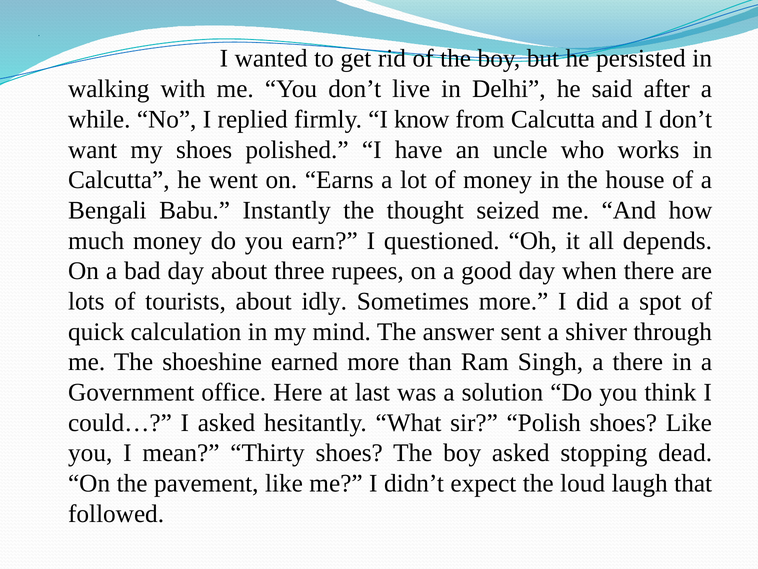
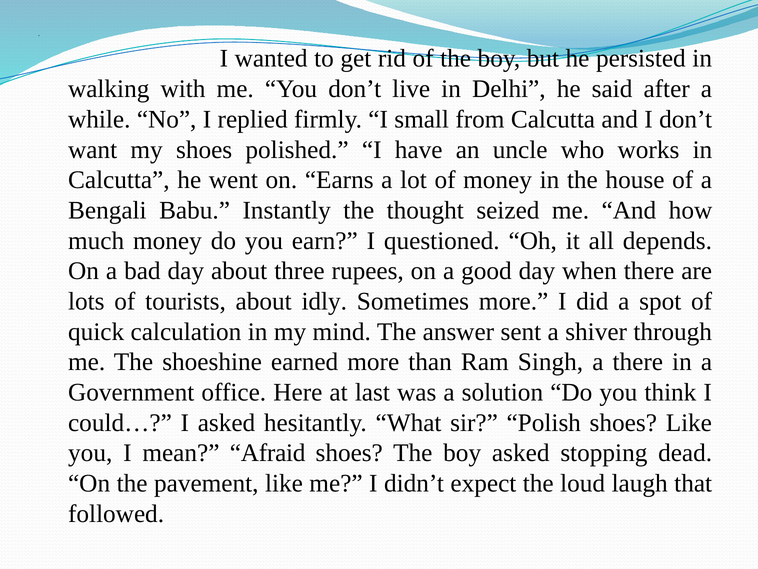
know: know -> small
Thirty: Thirty -> Afraid
